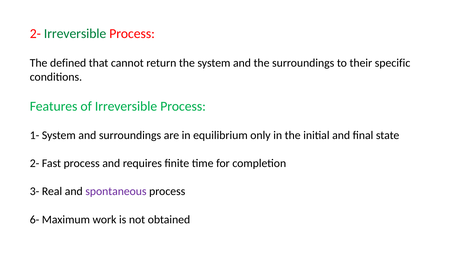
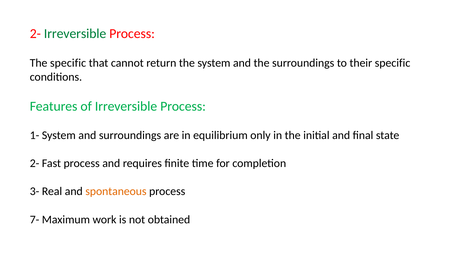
The defined: defined -> specific
spontaneous colour: purple -> orange
6-: 6- -> 7-
